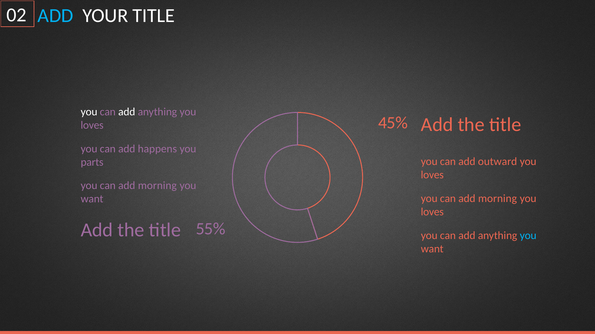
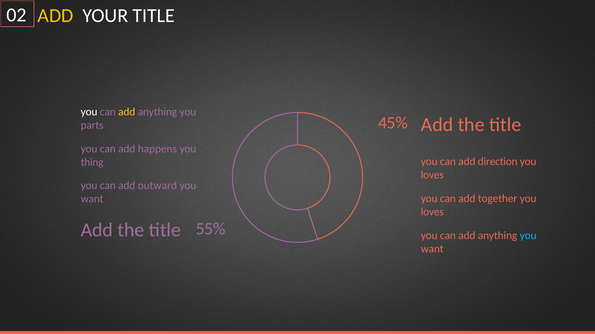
ADD at (56, 16) colour: light blue -> yellow
add at (127, 112) colour: white -> yellow
loves at (92, 125): loves -> parts
outward: outward -> direction
parts: parts -> thing
morning at (157, 186): morning -> outward
morning at (498, 199): morning -> together
